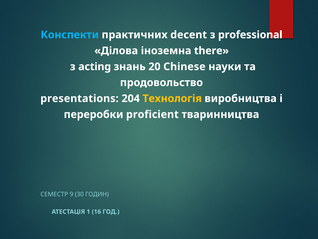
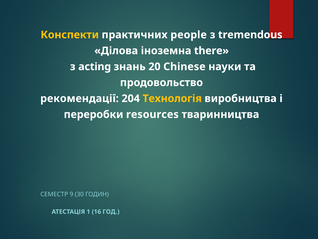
Конспекти colour: light blue -> yellow
decent: decent -> people
professional: professional -> tremendous
presentations: presentations -> рекомендації
proficient: proficient -> resources
